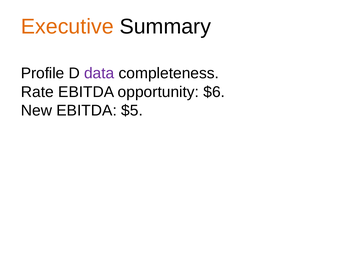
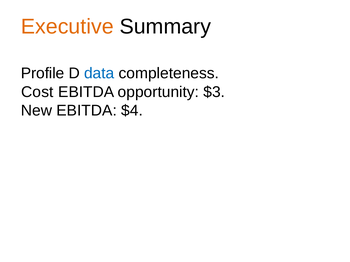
data colour: purple -> blue
Rate: Rate -> Cost
$6: $6 -> $3
$5: $5 -> $4
